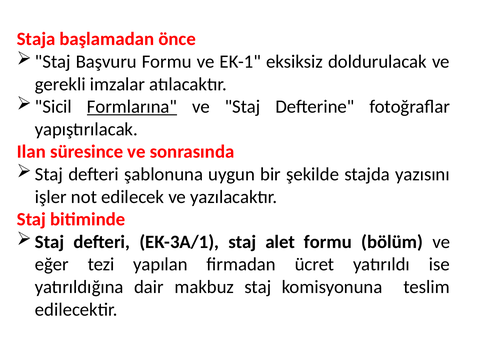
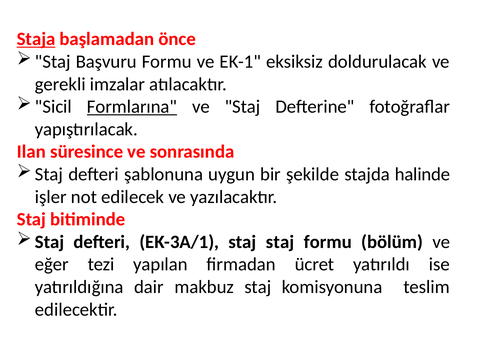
Staja underline: none -> present
yazısını: yazısını -> halinde
staj alet: alet -> staj
